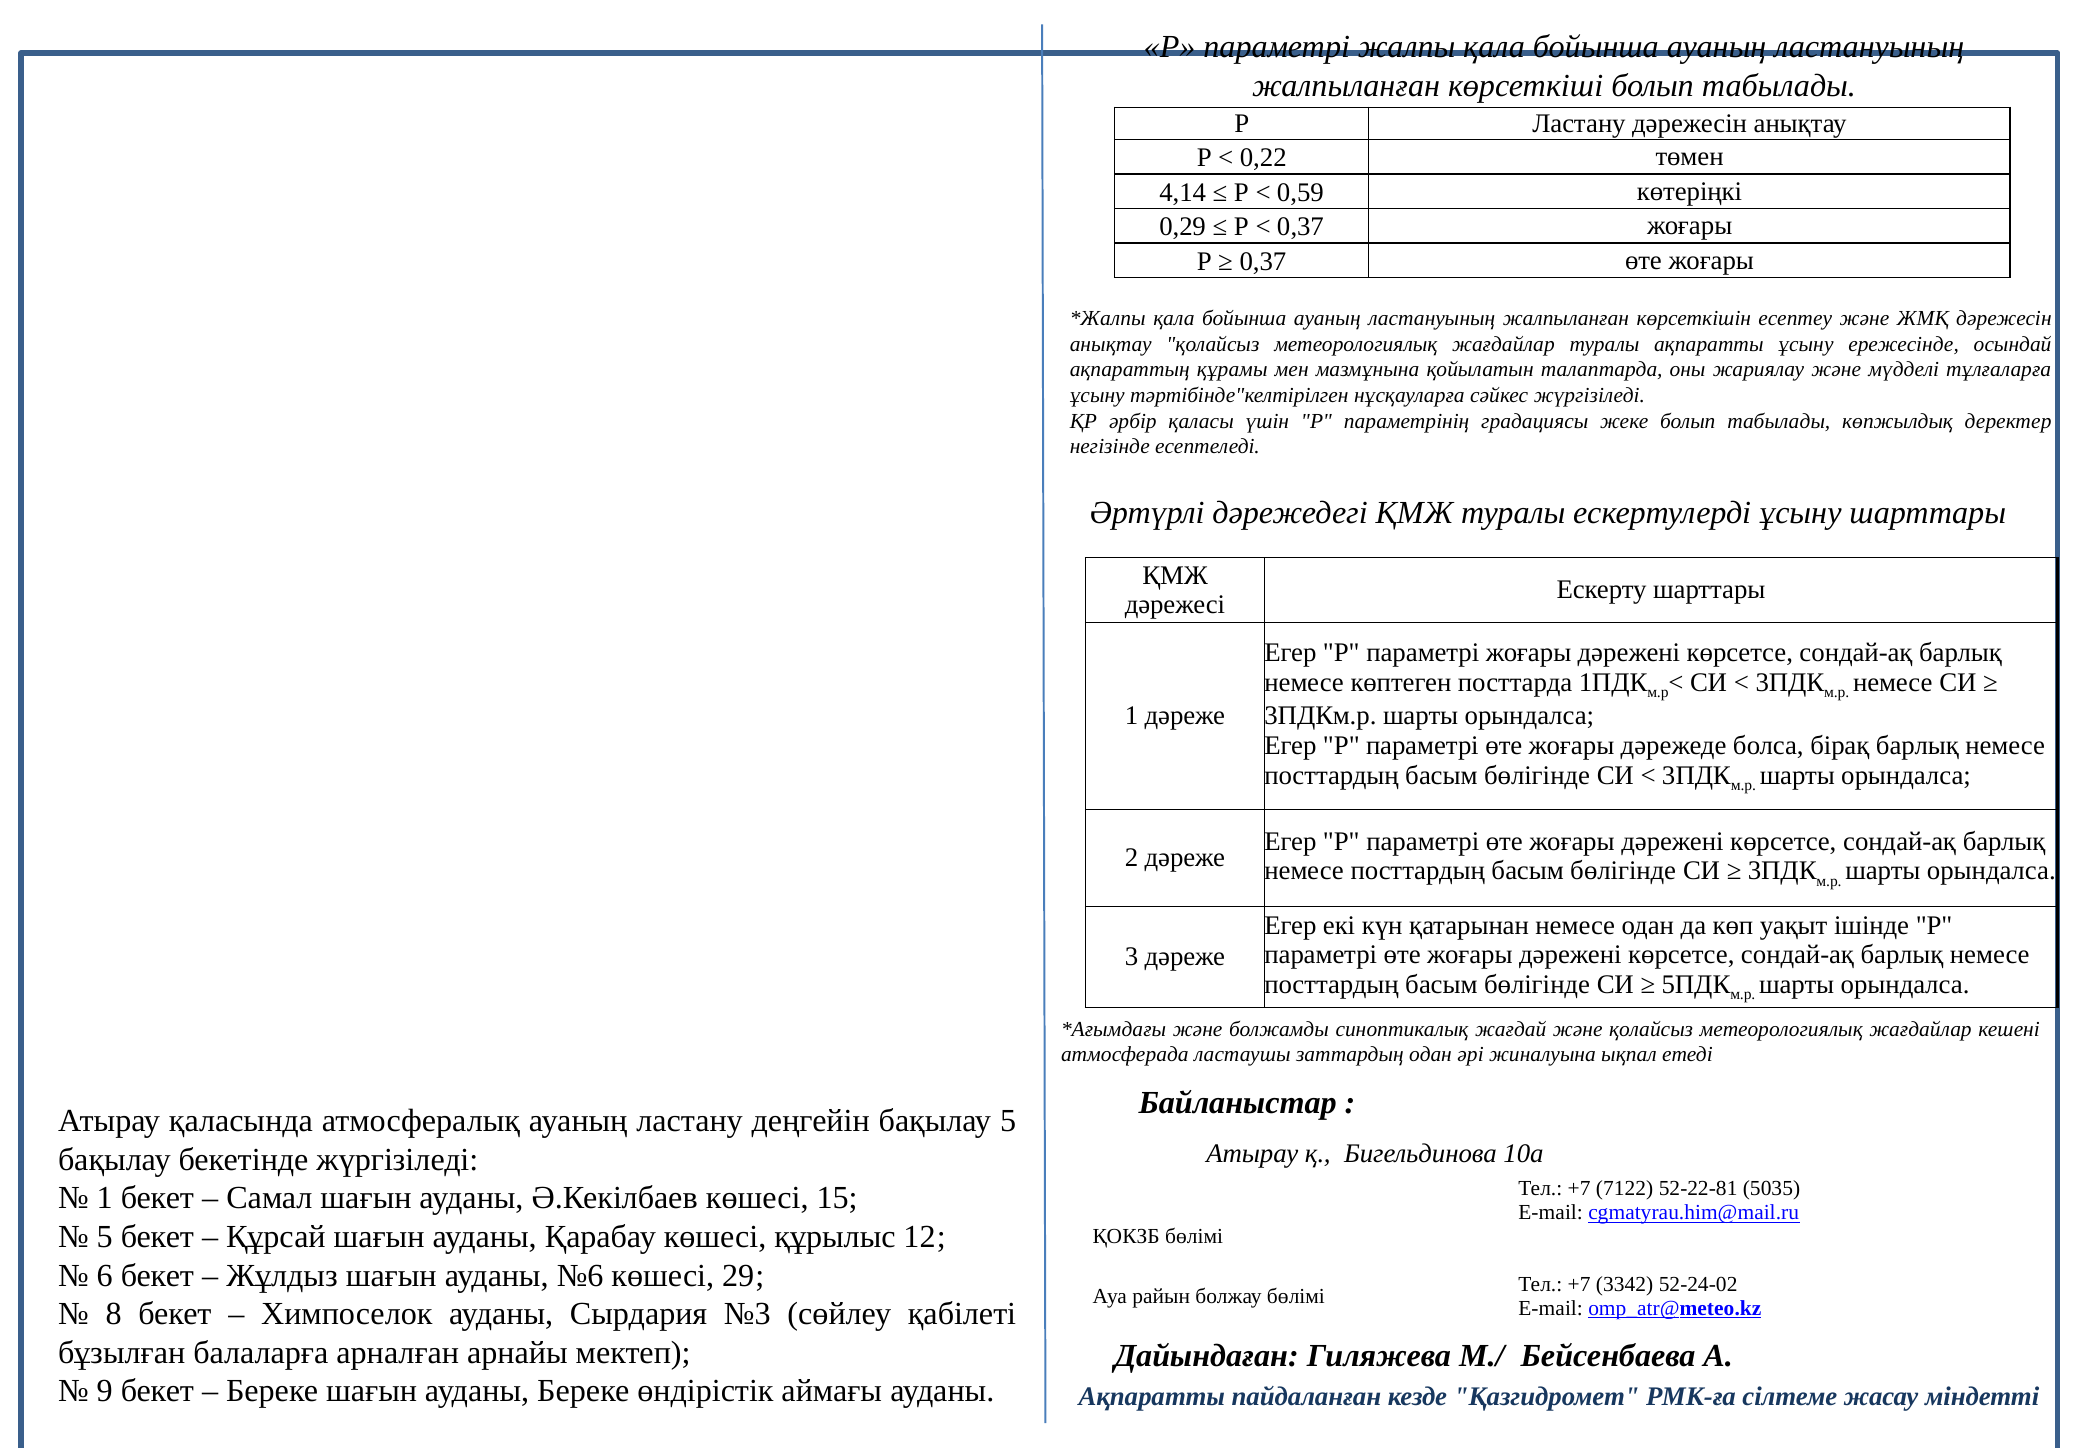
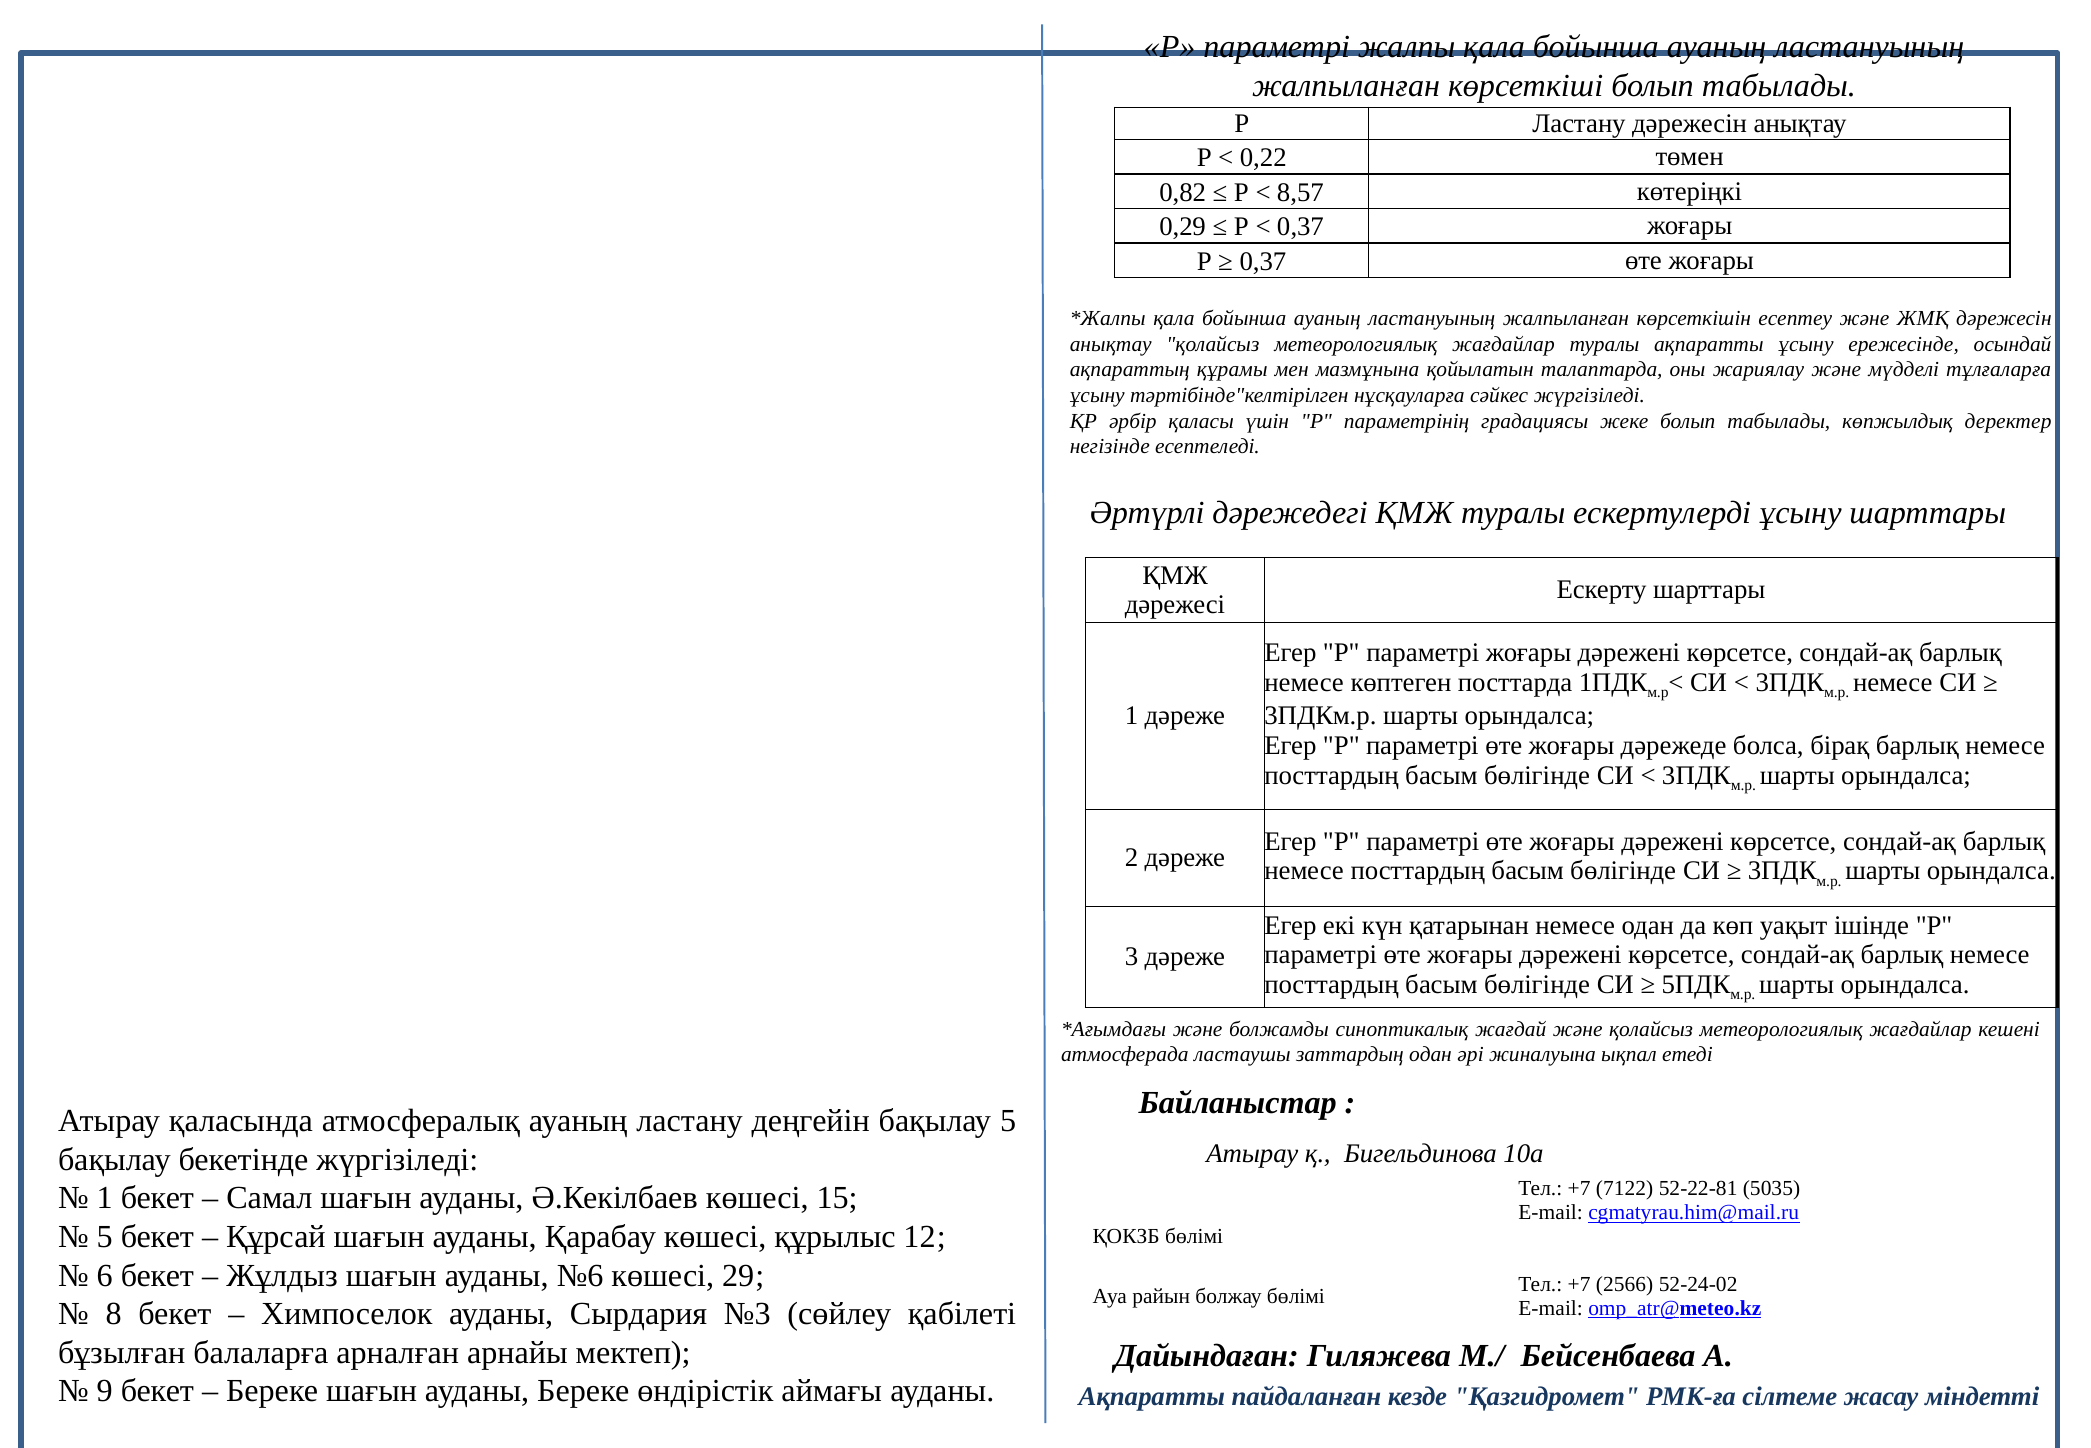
4,14: 4,14 -> 0,82
0,59: 0,59 -> 8,57
3342: 3342 -> 2566
